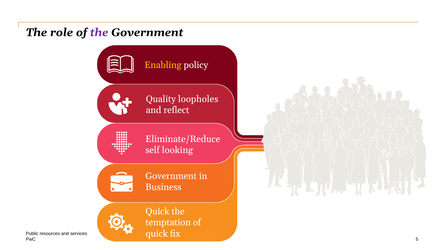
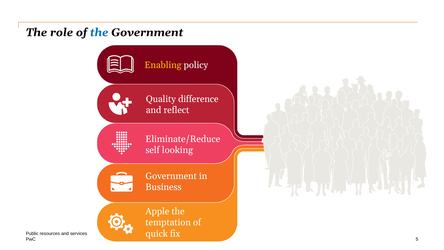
the at (99, 32) colour: purple -> blue
loopholes: loopholes -> difference
Quick at (157, 211): Quick -> Apple
